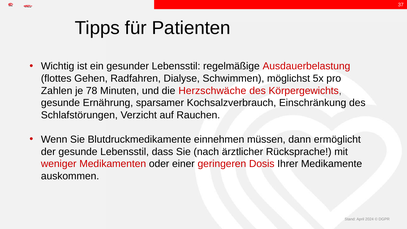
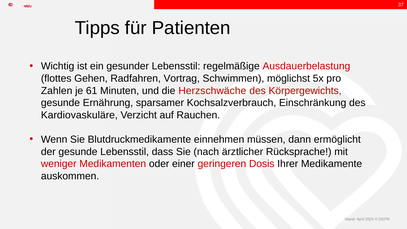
Dialyse: Dialyse -> Vortrag
78: 78 -> 61
Schlafstörungen: Schlafstörungen -> Kardiovaskuläre
